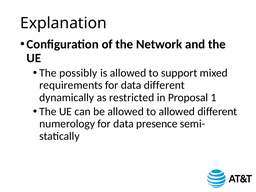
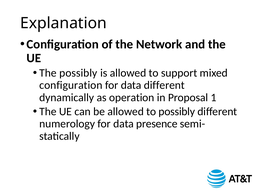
requirements at (71, 85): requirements -> configuration
restricted: restricted -> operation
to allowed: allowed -> possibly
